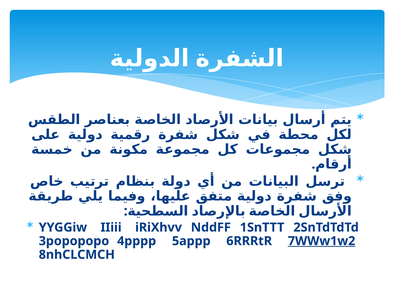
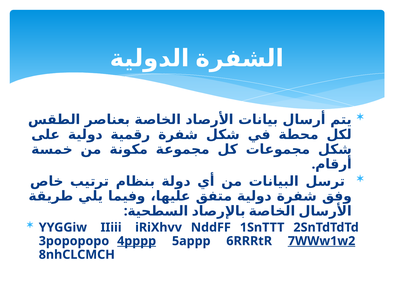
4pppp underline: none -> present
